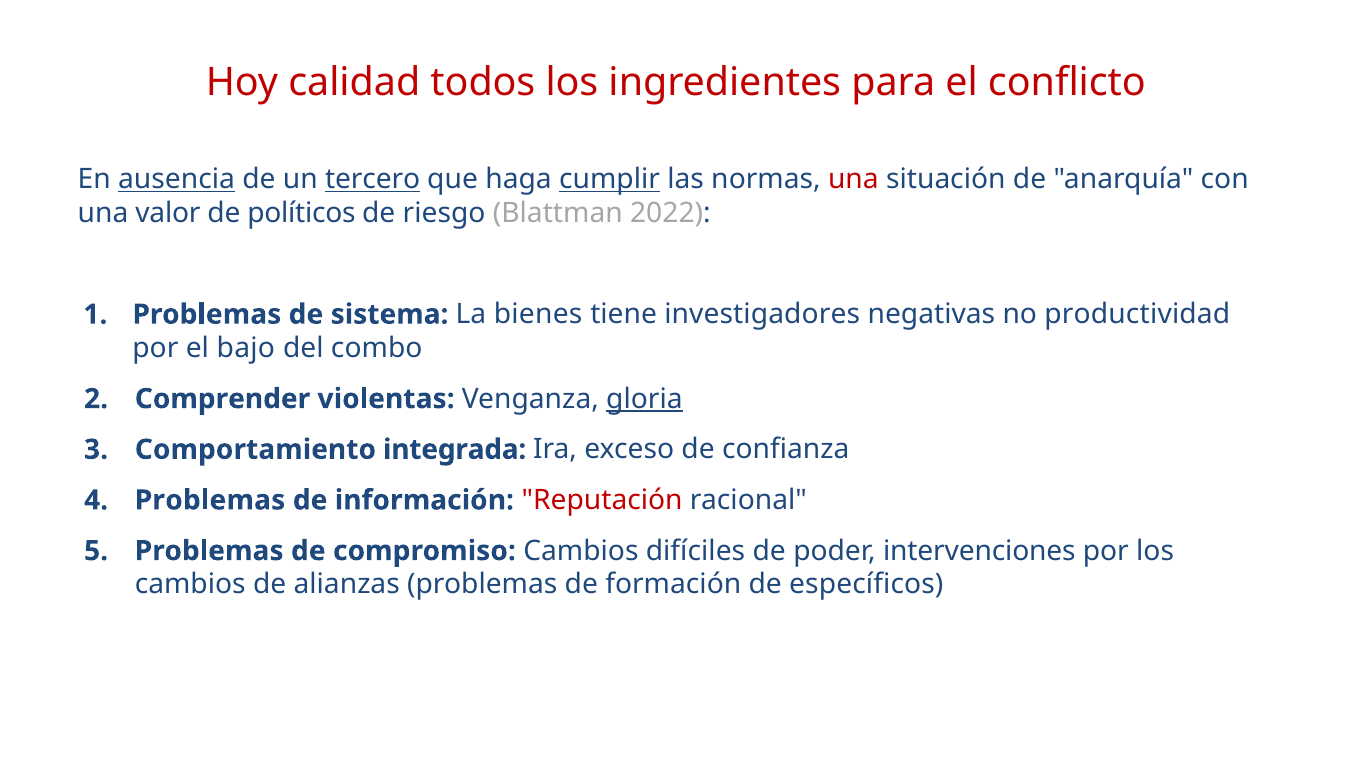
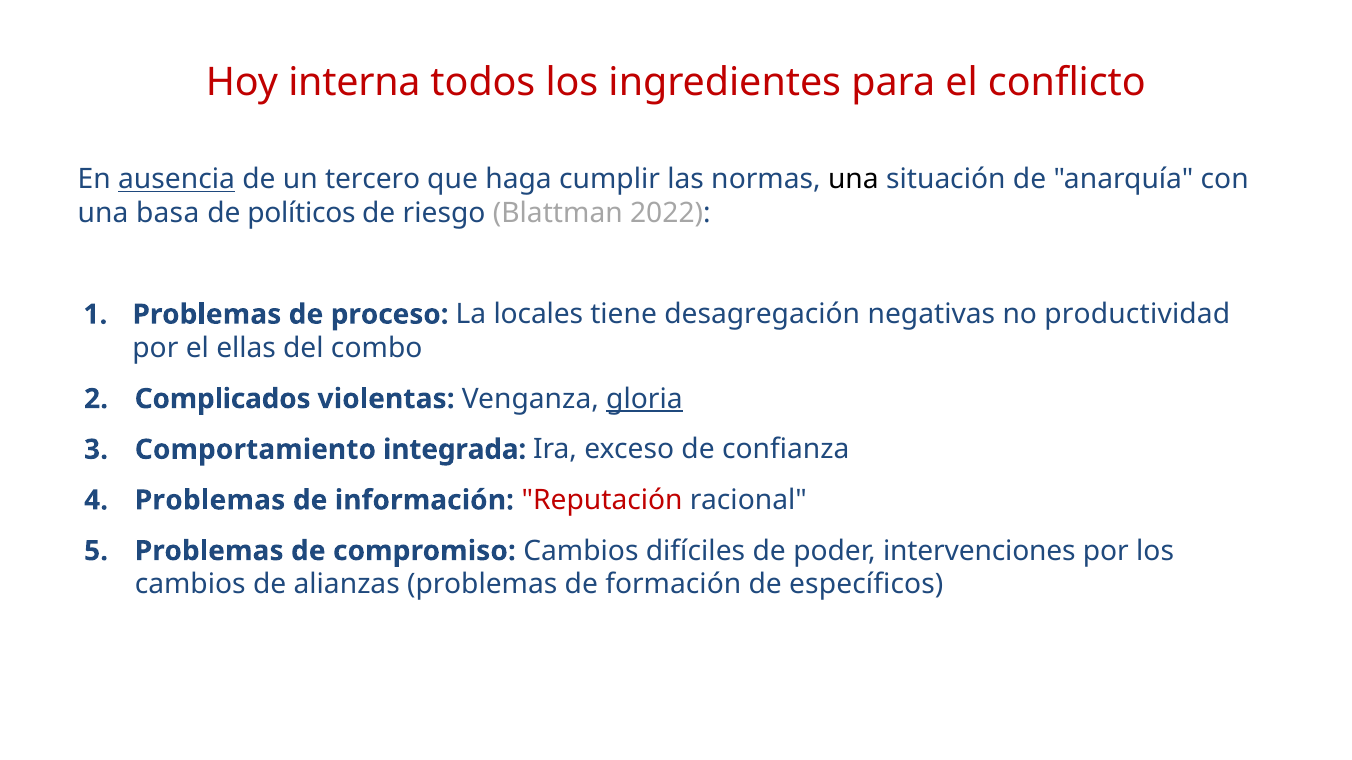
calidad: calidad -> interna
tercero underline: present -> none
cumplir underline: present -> none
una at (853, 179) colour: red -> black
valor: valor -> basa
sistema: sistema -> proceso
bienes: bienes -> locales
investigadores: investigadores -> desagregación
bajo: bajo -> ellas
Comprender: Comprender -> Complicados
